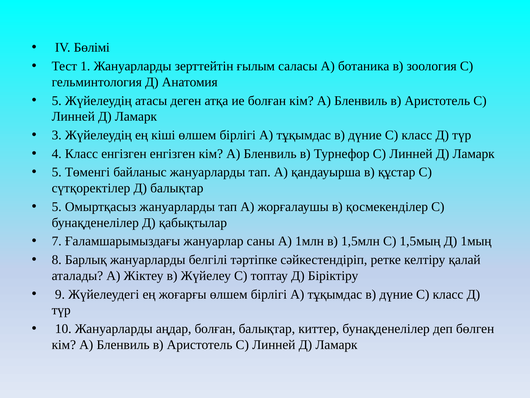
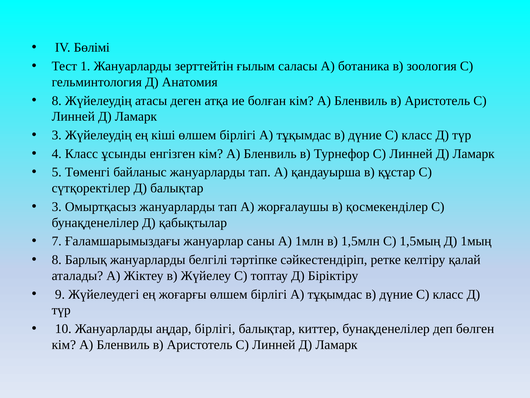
5 at (57, 101): 5 -> 8
Класс енгізген: енгізген -> ұсынды
5 at (57, 207): 5 -> 3
аңдар болған: болған -> бірлігі
